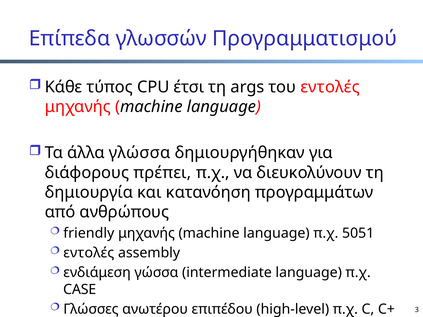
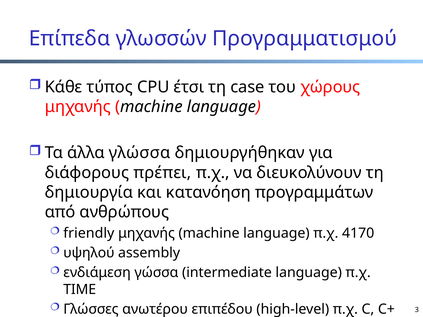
args: args -> case
του εντολές: εντολές -> χώρους
5051: 5051 -> 4170
εντολές at (89, 253): εντολές -> υψηλού
CASE: CASE -> TIME
